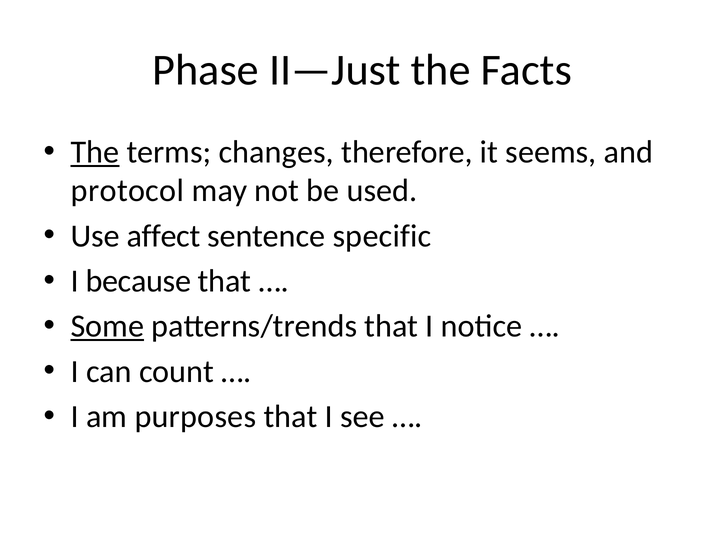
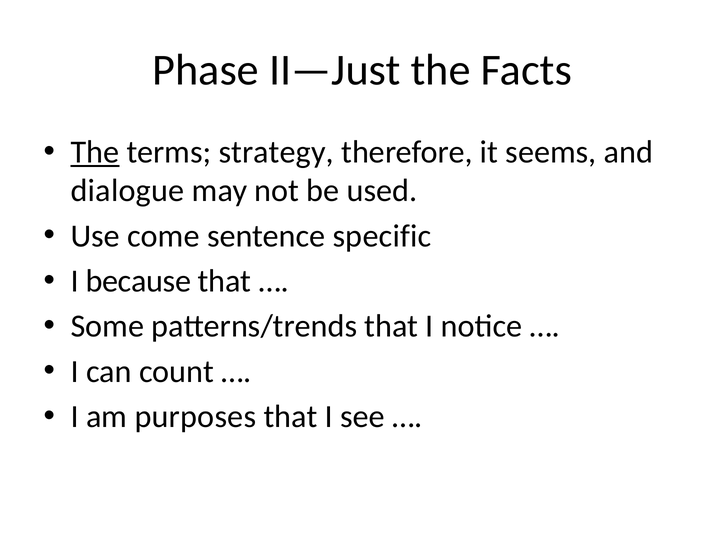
changes: changes -> strategy
protocol: protocol -> dialogue
affect: affect -> come
Some underline: present -> none
